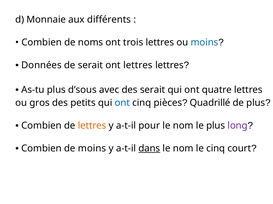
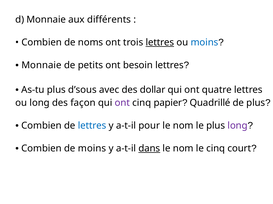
lettres at (160, 42) underline: none -> present
Données at (41, 65): Données -> Monnaie
de serait: serait -> petits
ont lettres: lettres -> besoin
des serait: serait -> dollar
ou gros: gros -> long
petits: petits -> façon
ont at (122, 103) colour: blue -> purple
pièces: pièces -> papier
lettres at (92, 126) colour: orange -> blue
